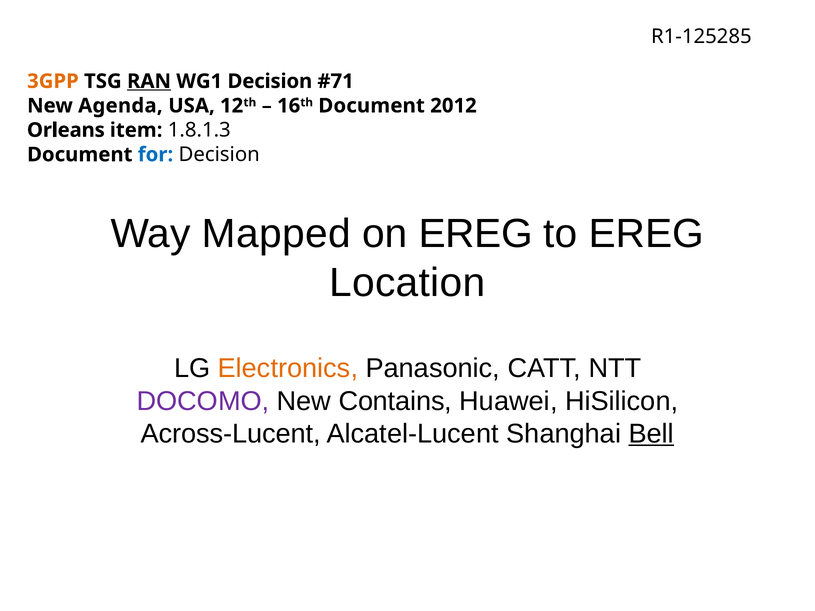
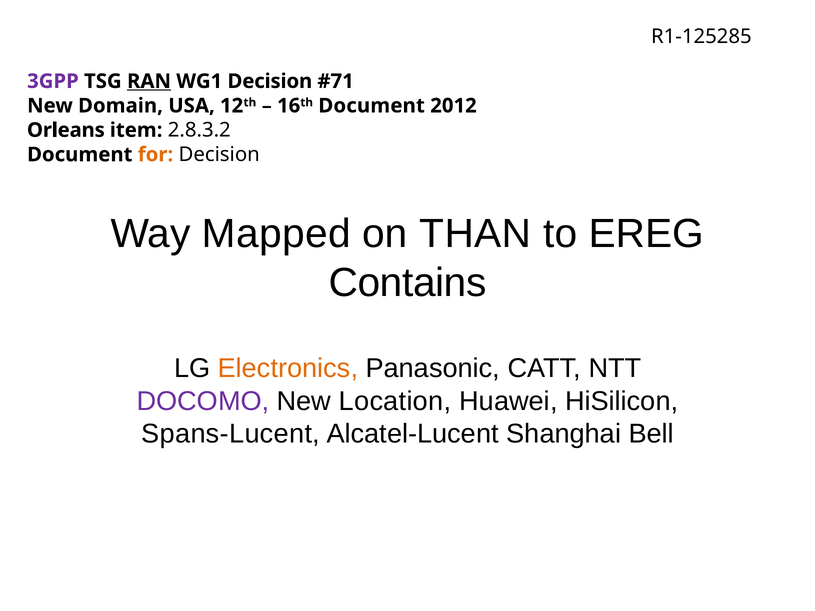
3GPP colour: orange -> purple
Agenda: Agenda -> Domain
1.8.1.3: 1.8.1.3 -> 2.8.3.2
for colour: blue -> orange
on EREG: EREG -> THAN
Location: Location -> Contains
Contains: Contains -> Location
Across-Lucent: Across-Lucent -> Spans-Lucent
Bell underline: present -> none
